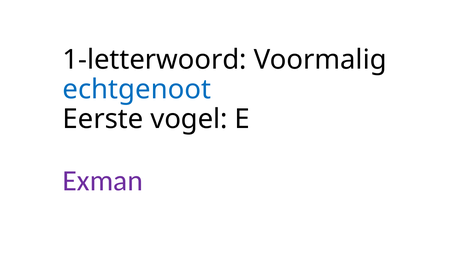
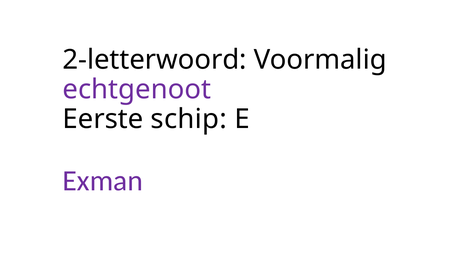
1-letterwoord: 1-letterwoord -> 2-letterwoord
echtgenoot colour: blue -> purple
vogel: vogel -> schip
